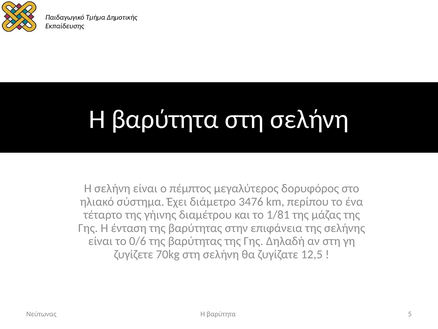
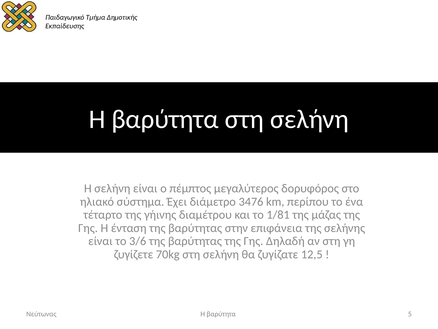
0/6: 0/6 -> 3/6
